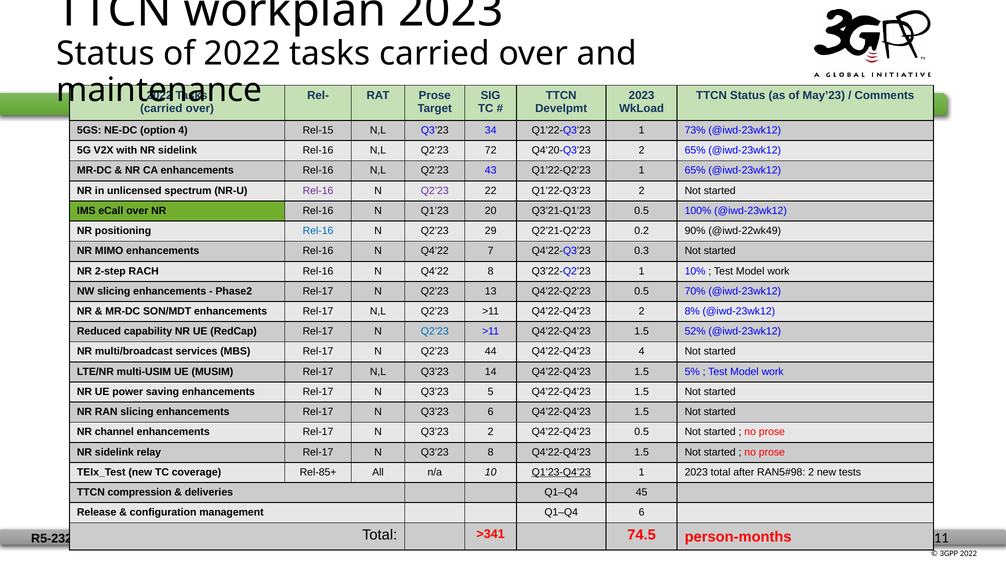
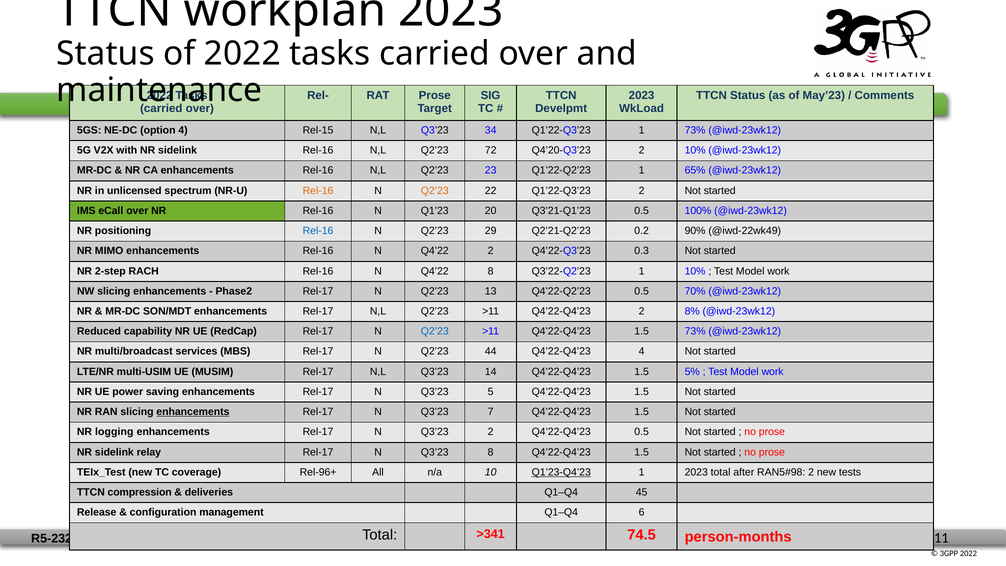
2 65%: 65% -> 10%
43: 43 -> 23
Rel-16 at (318, 191) colour: purple -> orange
Q2’23 at (435, 191) colour: purple -> orange
Q4’22 7: 7 -> 2
1.5 52%: 52% -> 73%
enhancements at (193, 412) underline: none -> present
Q3’23 6: 6 -> 7
channel: channel -> logging
Rel-85+: Rel-85+ -> Rel-96+
